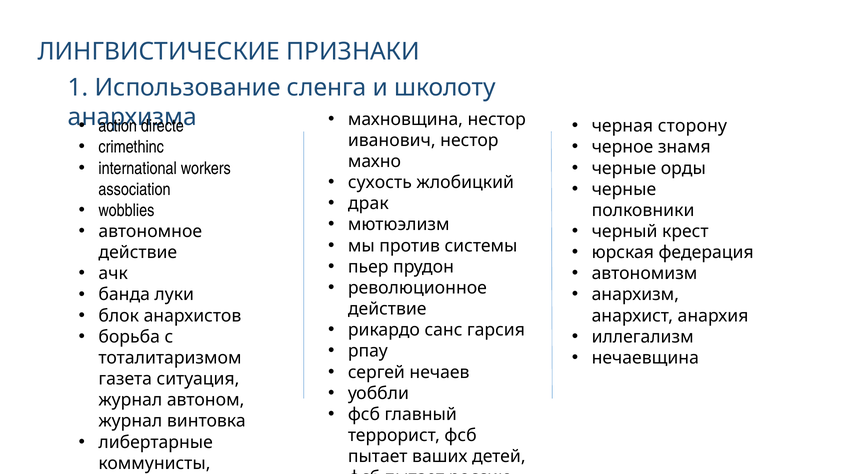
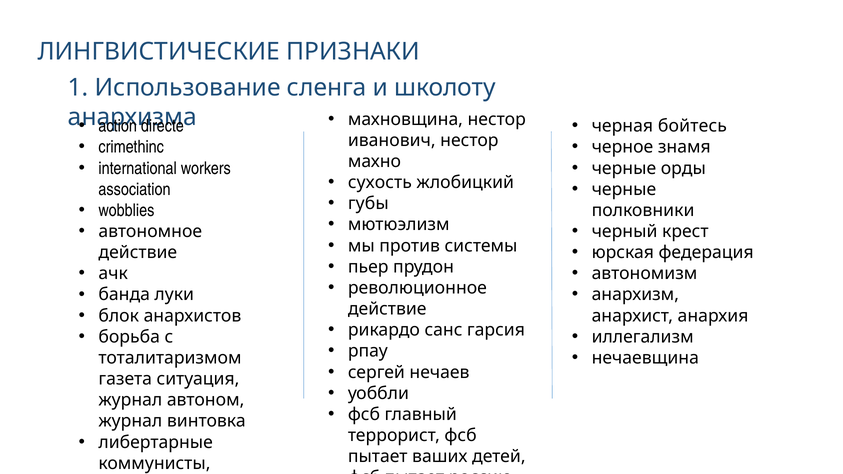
сторону: сторону -> бойтесь
драк: драк -> губы
